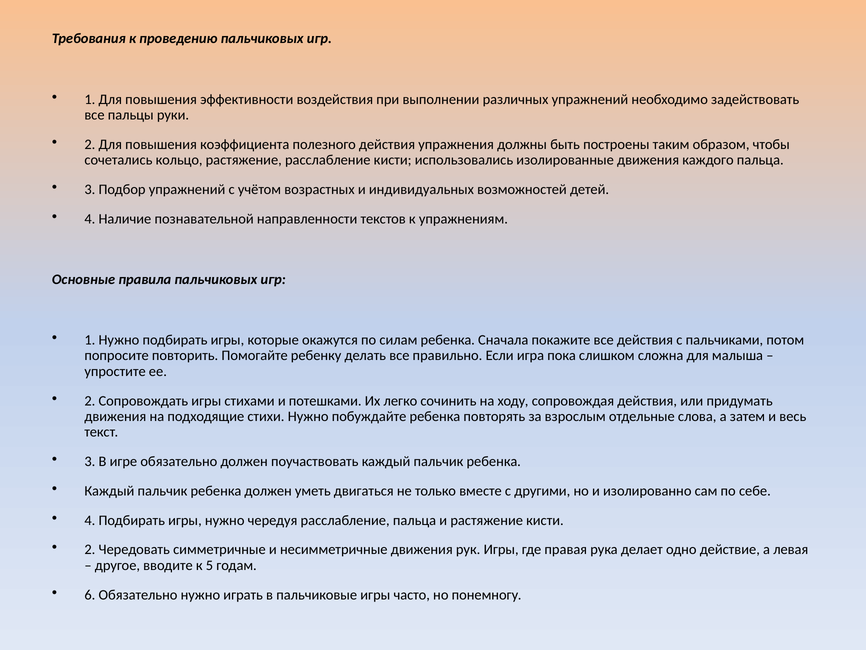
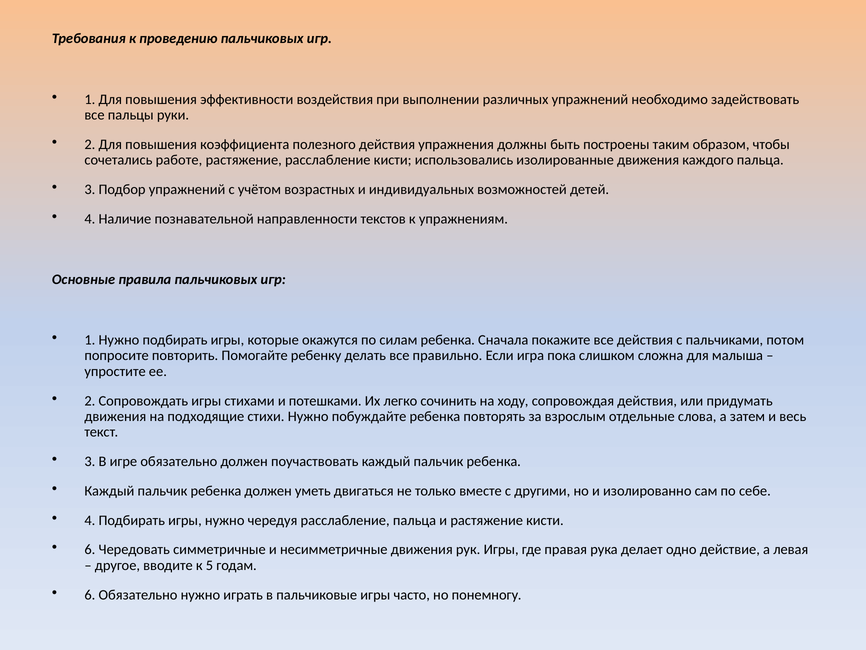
кольцо: кольцо -> работе
2 at (90, 549): 2 -> 6
